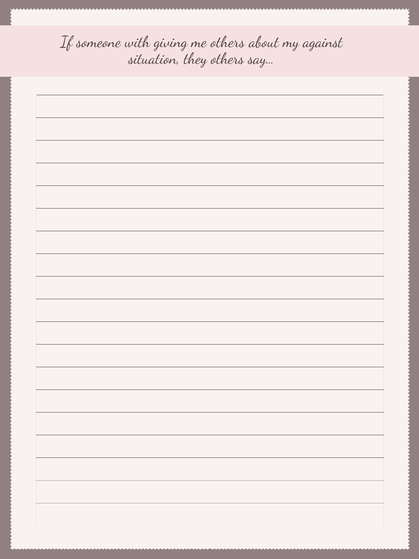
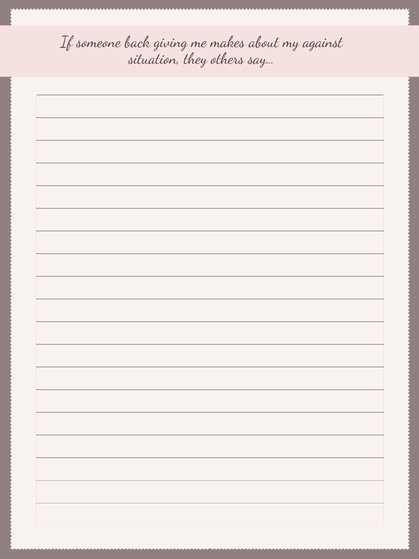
with: with -> back
me others: others -> makes
